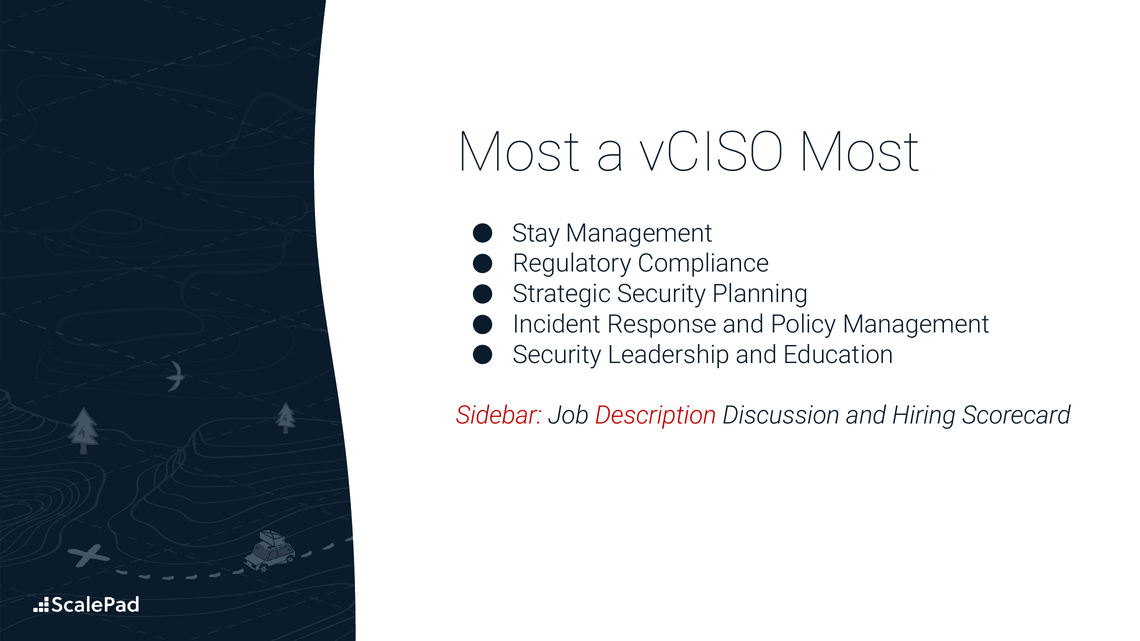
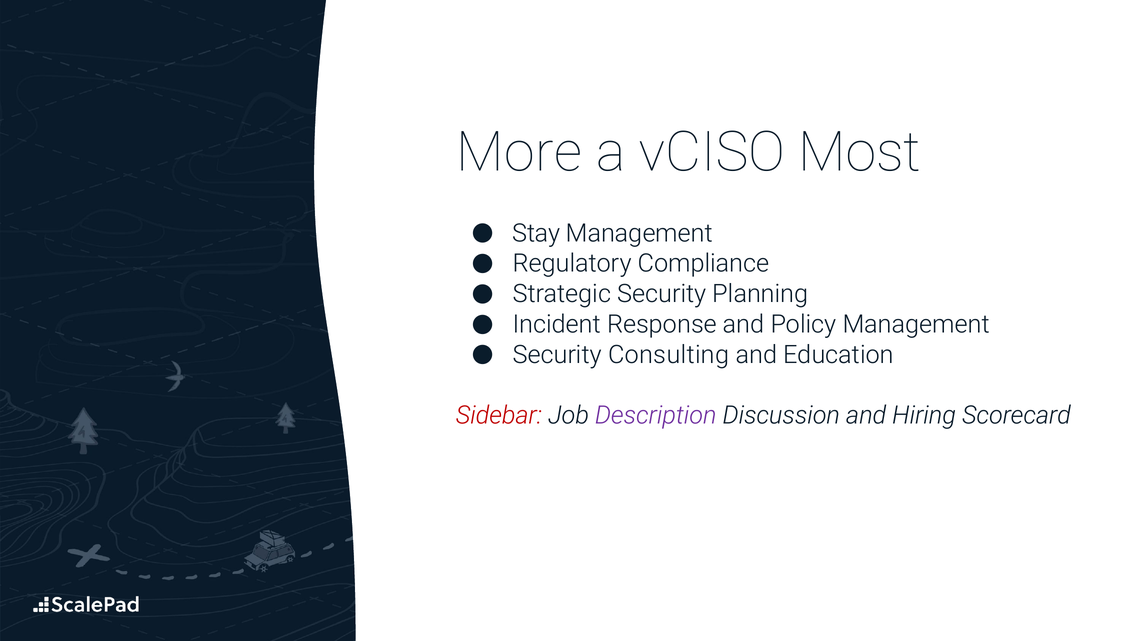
Most at (519, 153): Most -> More
Leadership: Leadership -> Consulting
Description colour: red -> purple
